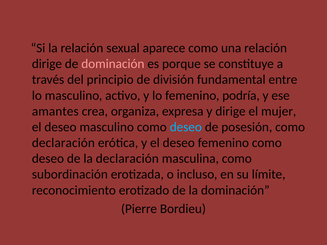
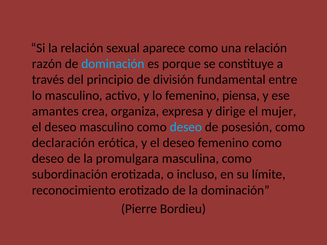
dirige at (47, 64): dirige -> razón
dominación at (113, 64) colour: pink -> light blue
podría: podría -> piensa
la declaración: declaración -> promulgara
